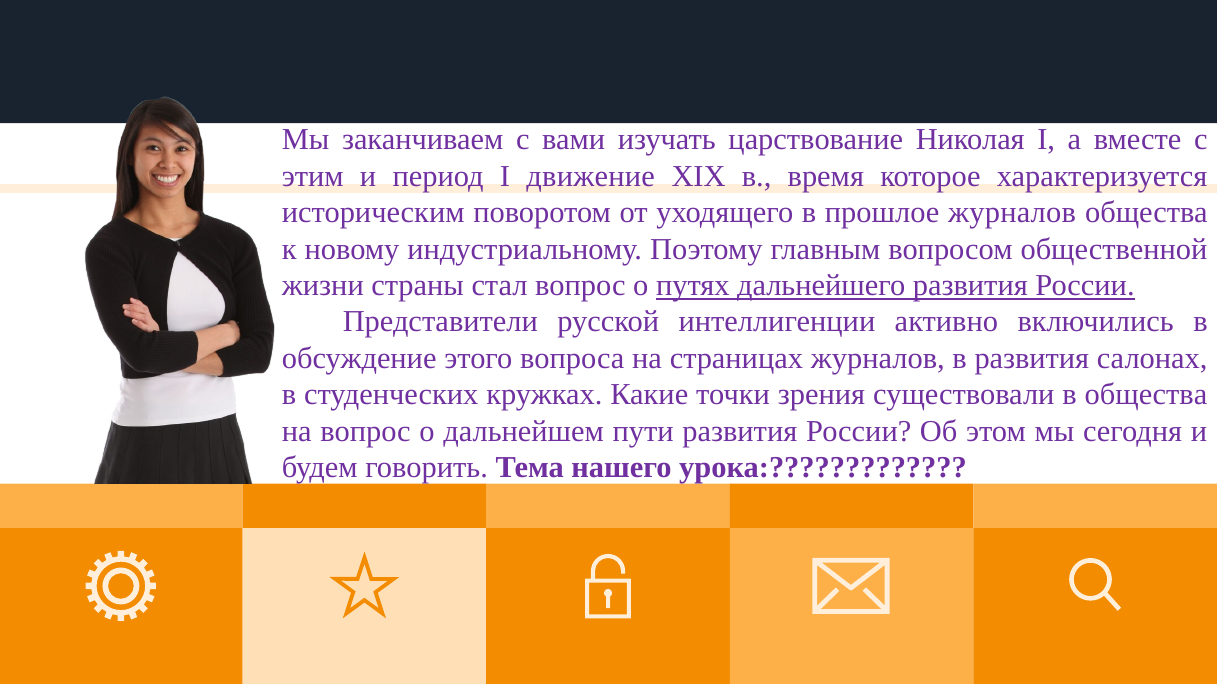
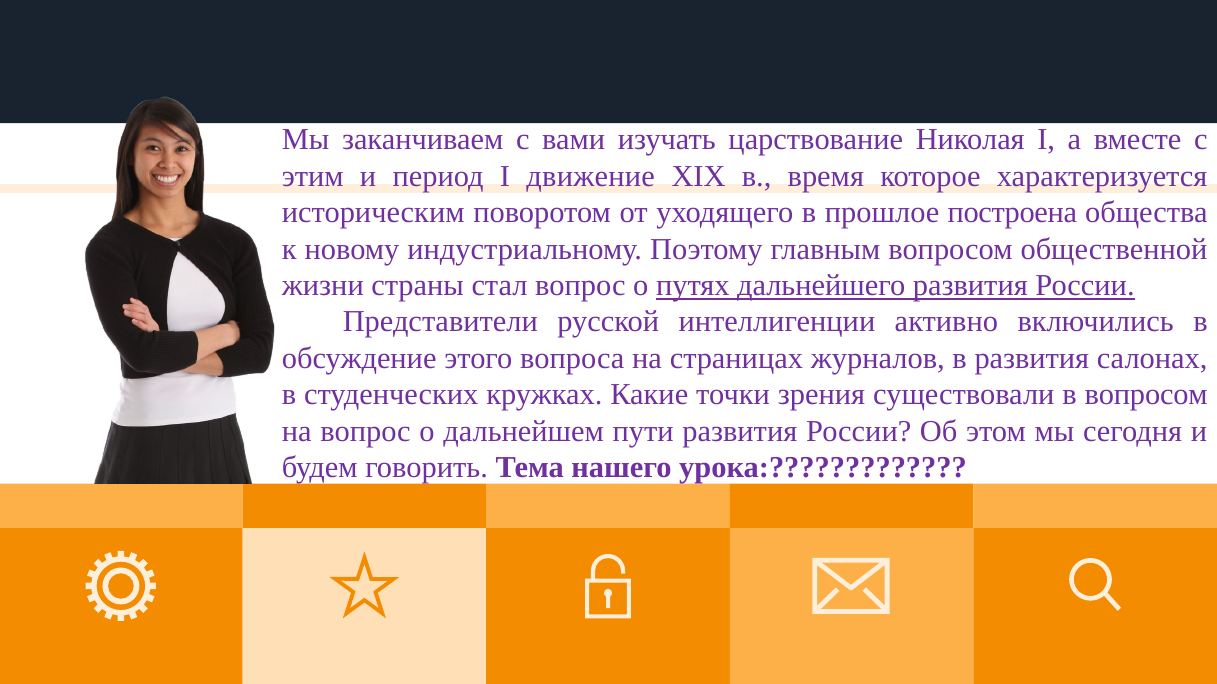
прошлое журналов: журналов -> построена
в общества: общества -> вопросом
